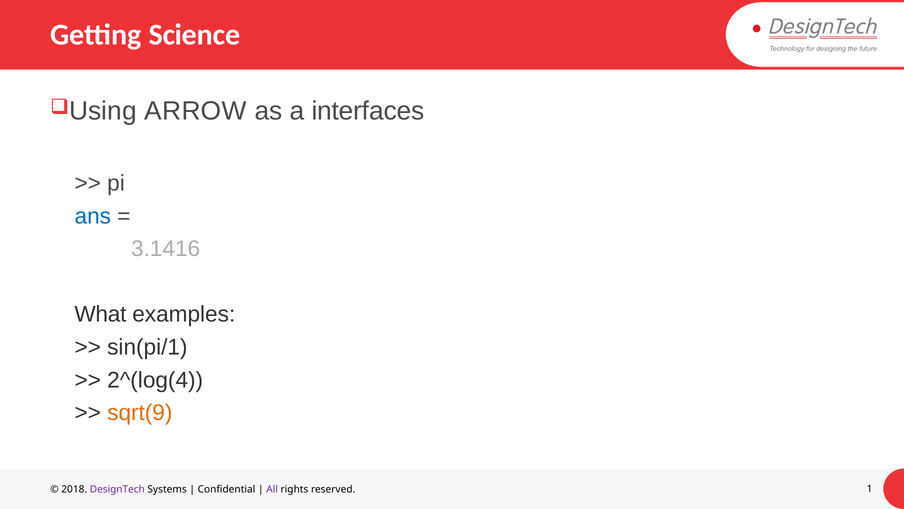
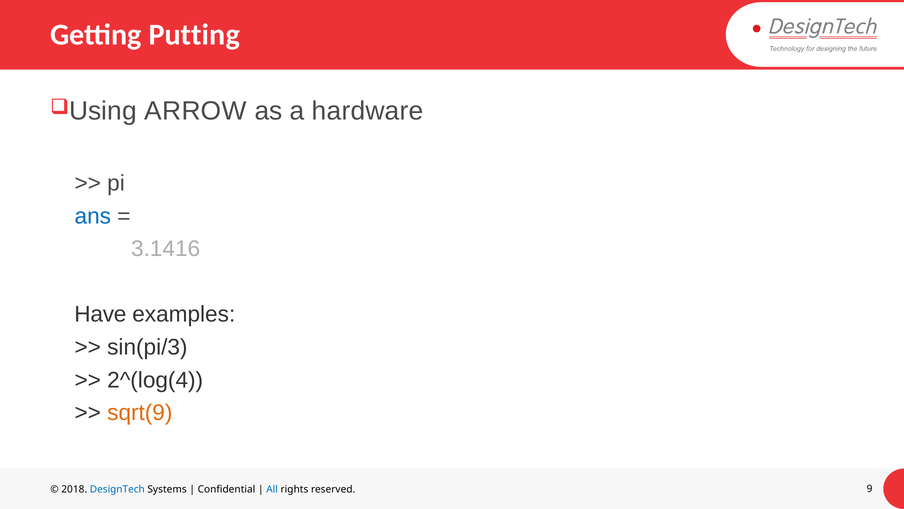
Science: Science -> Putting
interfaces: interfaces -> hardware
What: What -> Have
sin(pi/1: sin(pi/1 -> sin(pi/3
DesignTech colour: purple -> blue
All colour: purple -> blue
1: 1 -> 9
